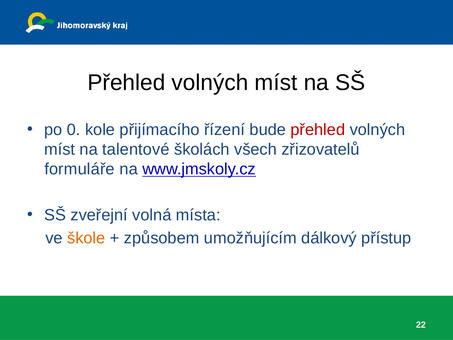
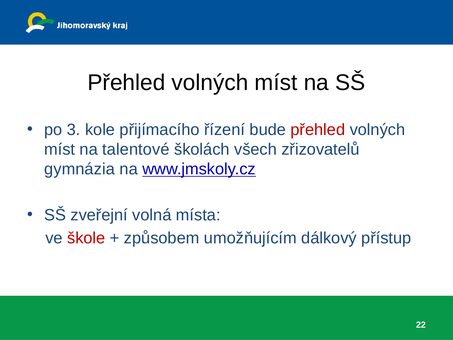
0: 0 -> 3
formuláře: formuláře -> gymnázia
škole colour: orange -> red
